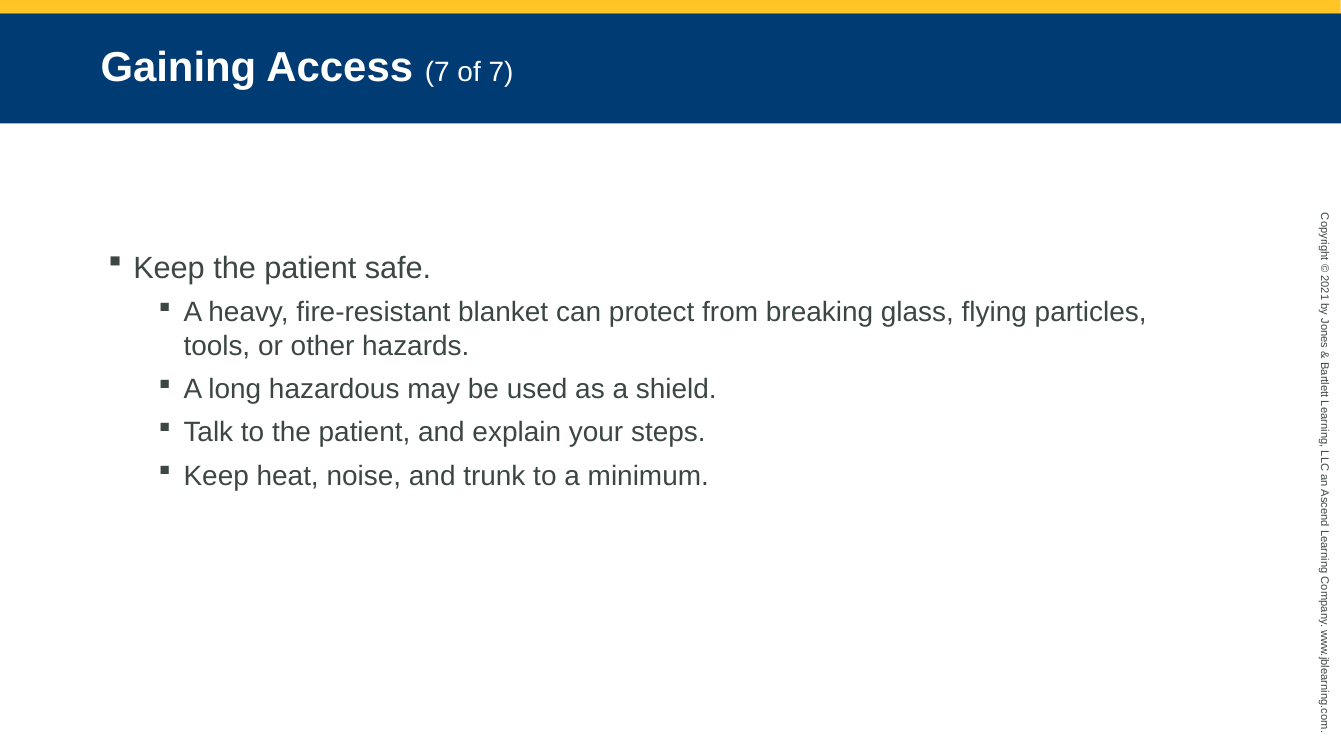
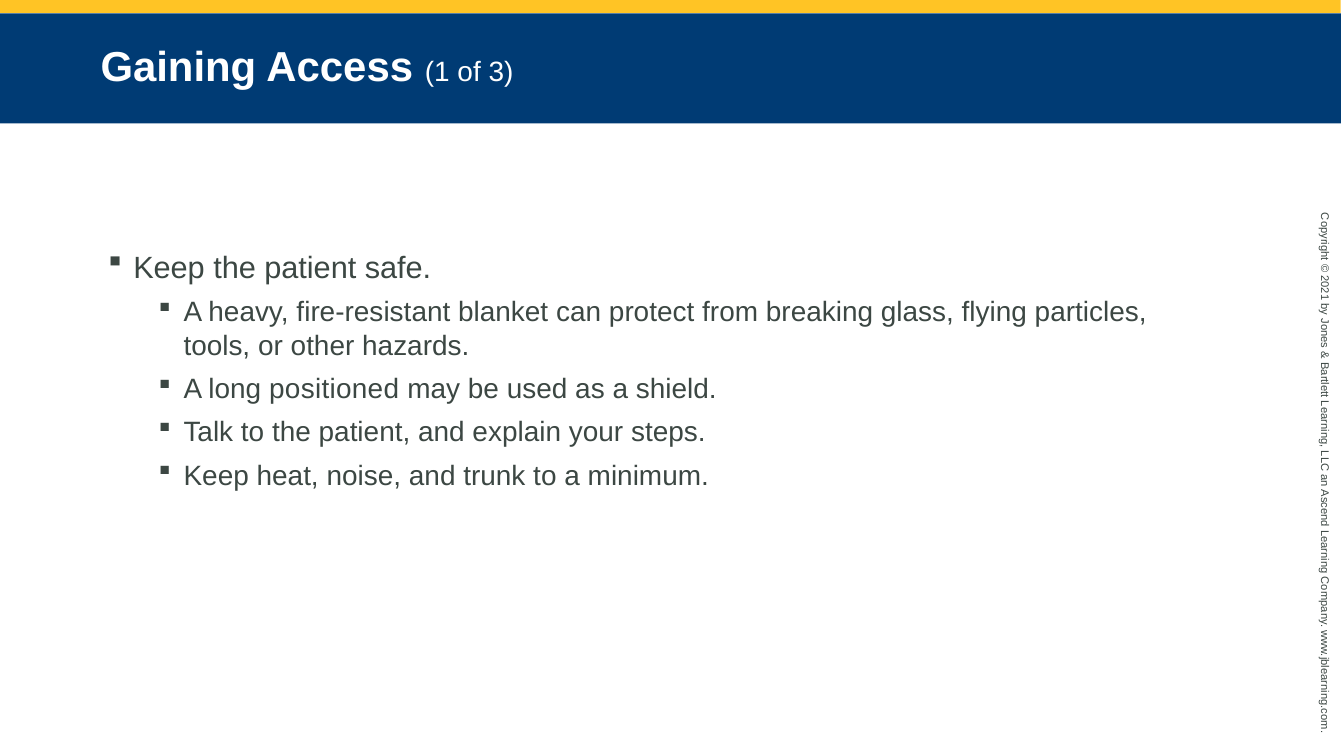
Access 7: 7 -> 1
of 7: 7 -> 3
hazardous: hazardous -> positioned
